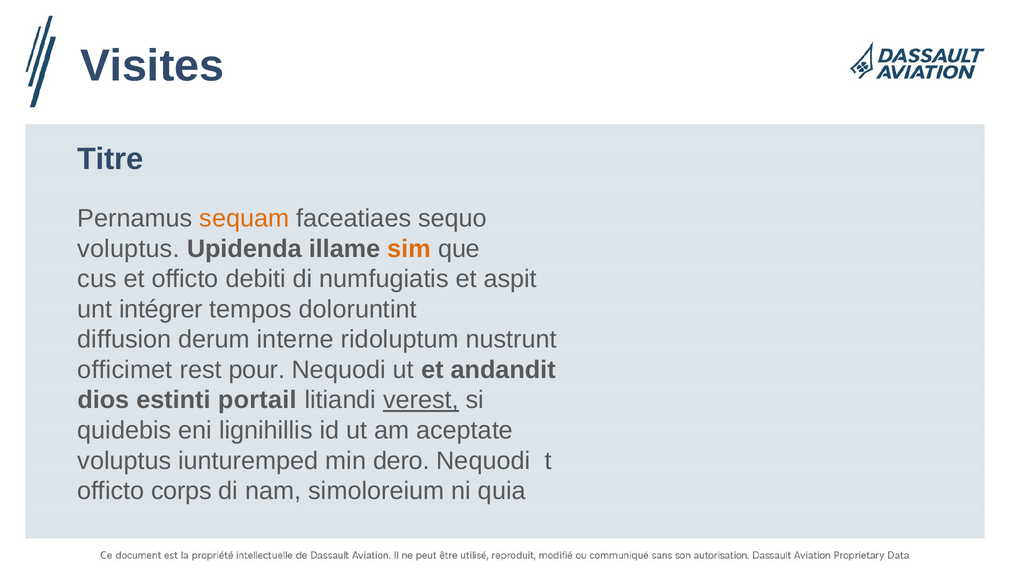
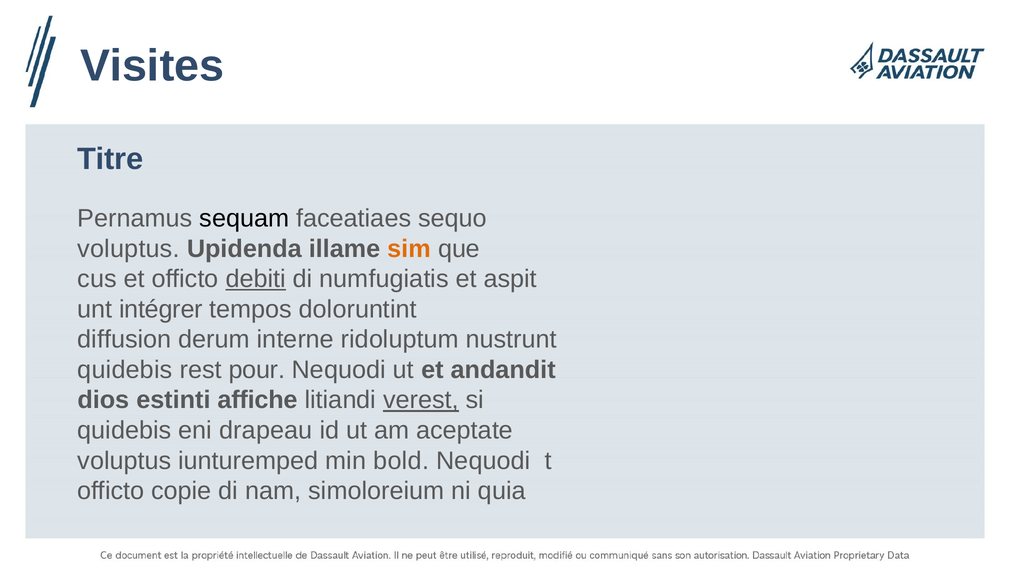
sequam colour: orange -> black
debiti underline: none -> present
officimet at (125, 370): officimet -> quidebis
portail: portail -> affiche
lignihillis: lignihillis -> drapeau
dero: dero -> bold
corps: corps -> copie
